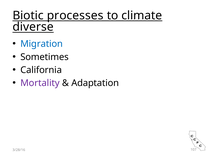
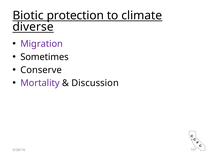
processes: processes -> protection
Migration colour: blue -> purple
California: California -> Conserve
Adaptation: Adaptation -> Discussion
